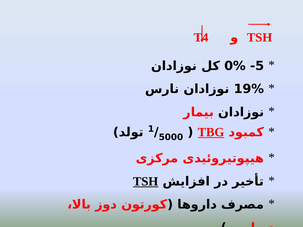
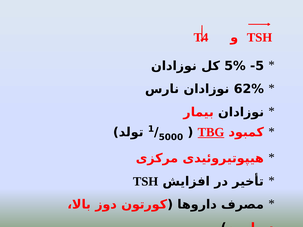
0%: 0% -> 5%
19%: 19% -> 62%
TSH at (146, 182) underline: present -> none
